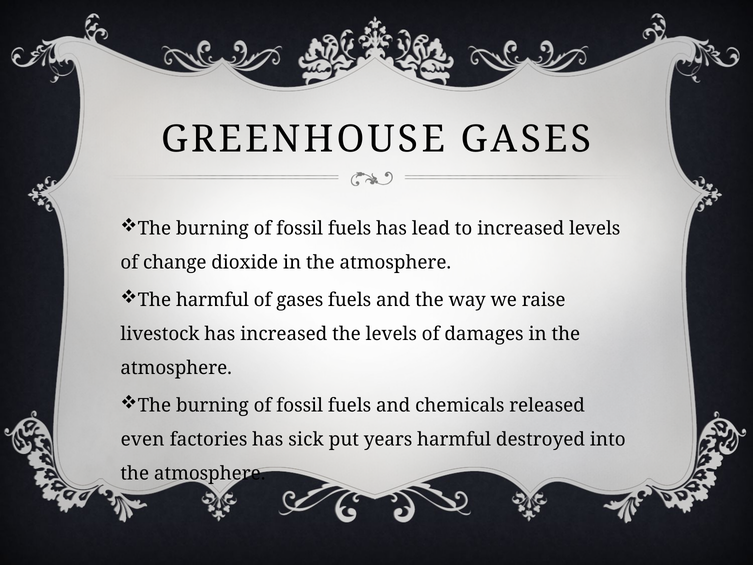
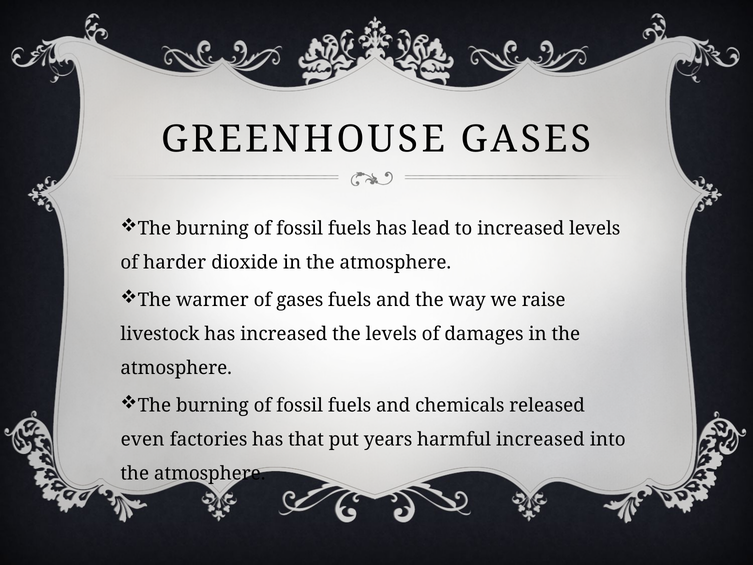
change: change -> harder
The harmful: harmful -> warmer
sick: sick -> that
harmful destroyed: destroyed -> increased
